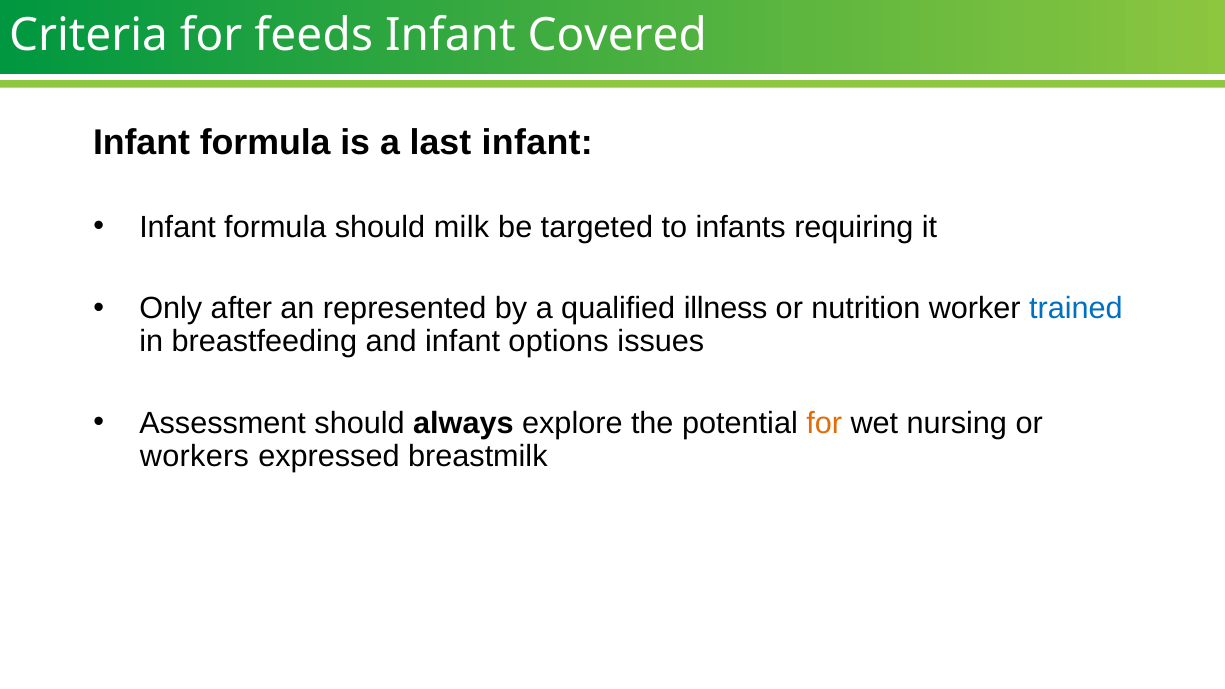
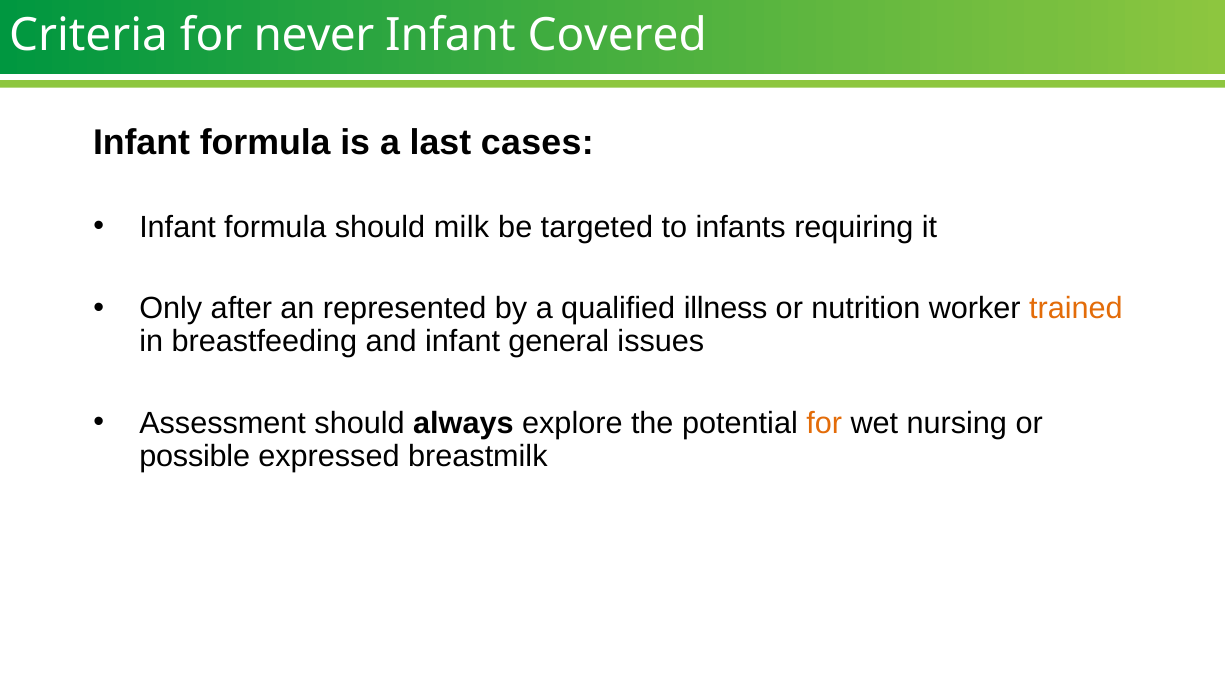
feeds: feeds -> never
last infant: infant -> cases
trained colour: blue -> orange
options: options -> general
workers: workers -> possible
